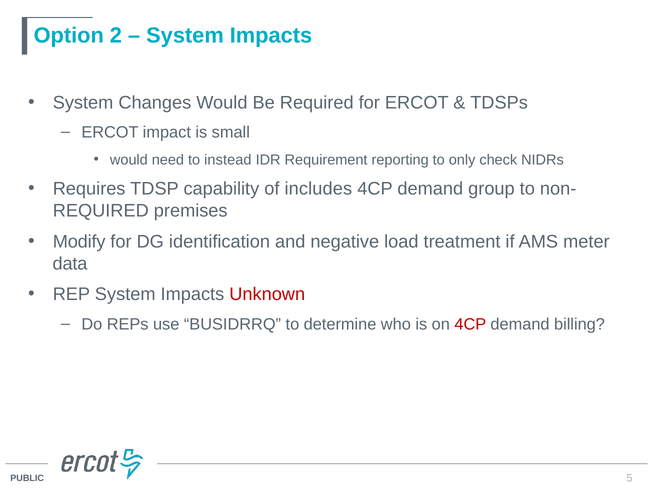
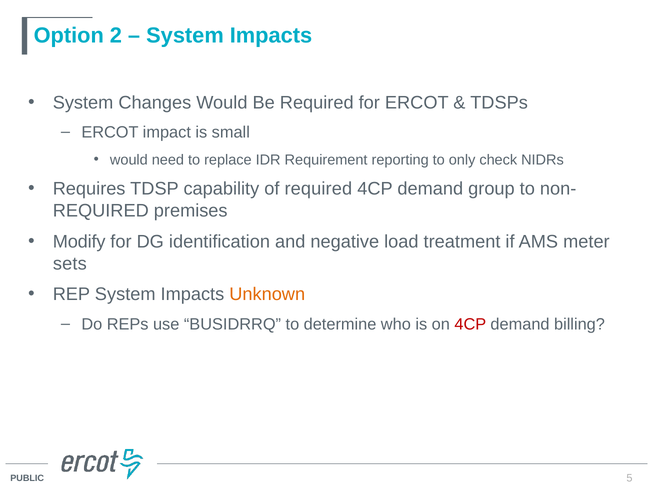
instead: instead -> replace
of includes: includes -> required
data: data -> sets
Unknown colour: red -> orange
